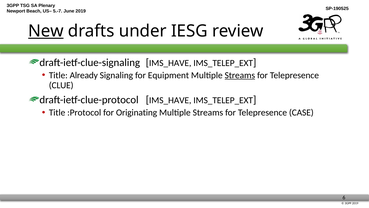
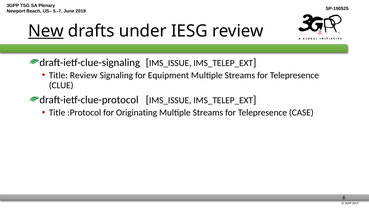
IMS_HAVE at (170, 63): IMS_HAVE -> IMS_ISSUE
Title Already: Already -> Review
Streams at (240, 75) underline: present -> none
IMS_HAVE at (170, 100): IMS_HAVE -> IMS_ISSUE
